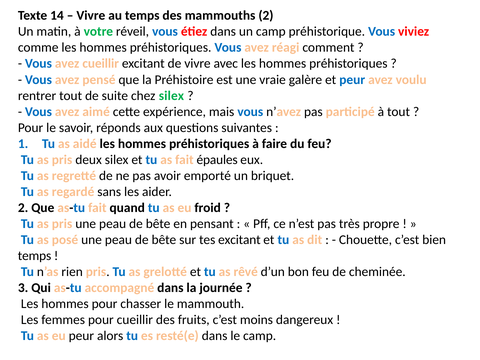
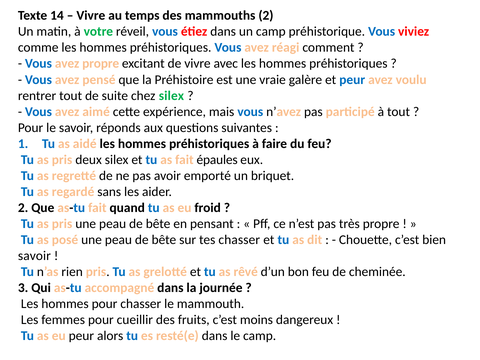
avez cueillir: cueillir -> propre
tes excitant: excitant -> chasser
temps at (35, 256): temps -> savoir
